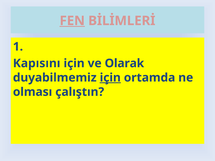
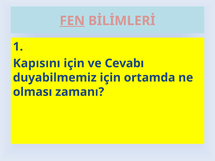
Olarak: Olarak -> Cevabı
için at (110, 78) underline: present -> none
çalıştın: çalıştın -> zamanı
